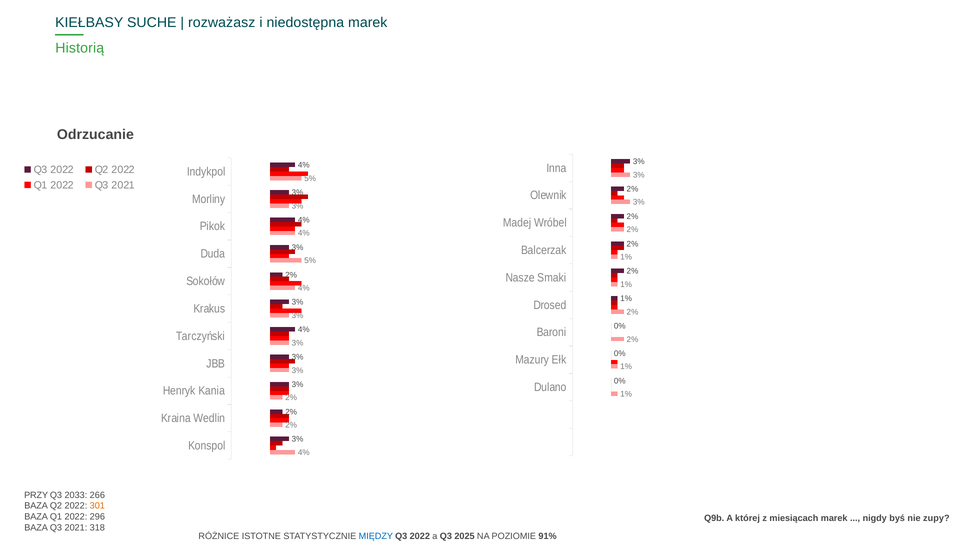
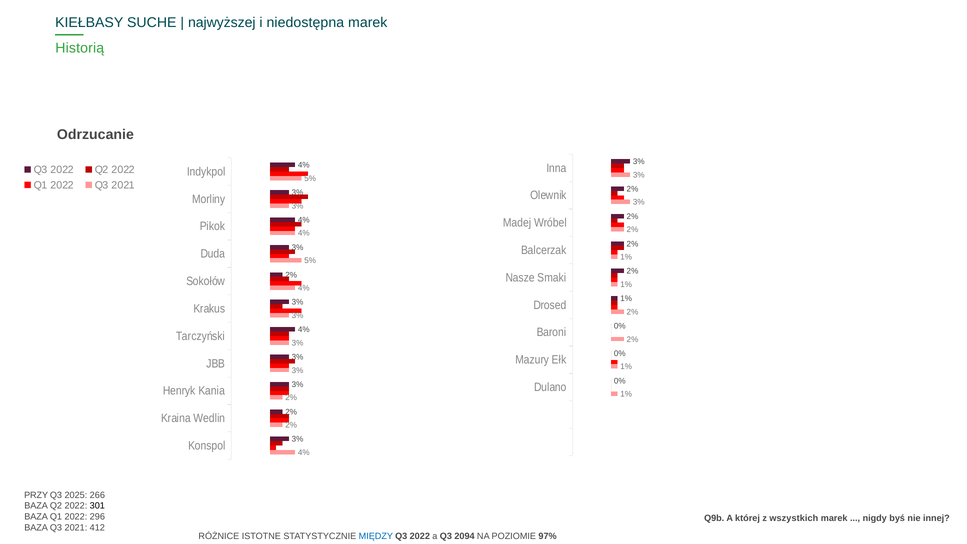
rozważasz: rozważasz -> najwyższej
2033: 2033 -> 2025
301 colour: orange -> black
miesiącach: miesiącach -> wszystkich
zupy: zupy -> innej
318: 318 -> 412
2025: 2025 -> 2094
91%: 91% -> 97%
